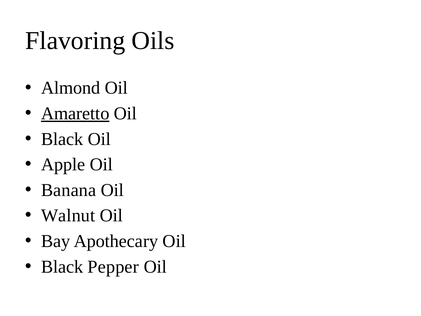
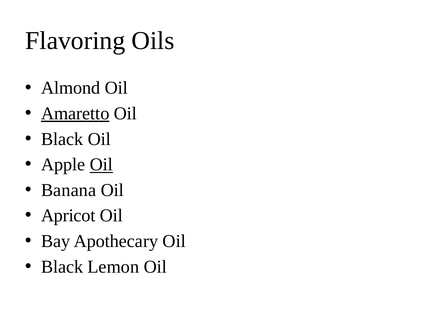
Oil at (101, 164) underline: none -> present
Walnut: Walnut -> Apricot
Pepper: Pepper -> Lemon
